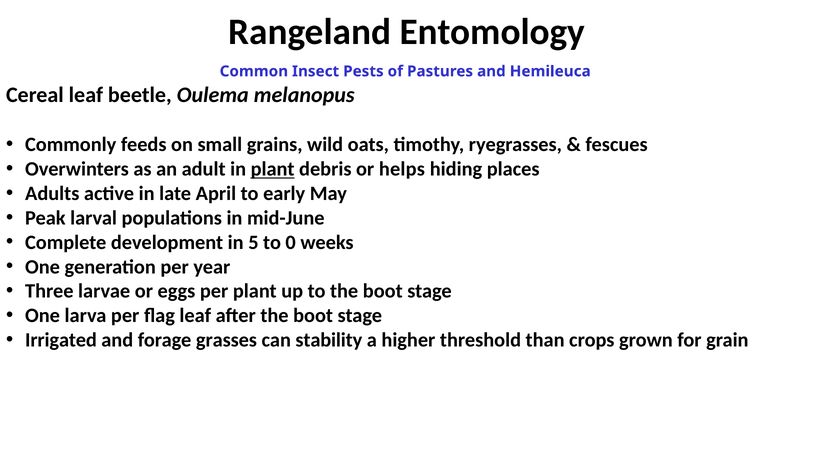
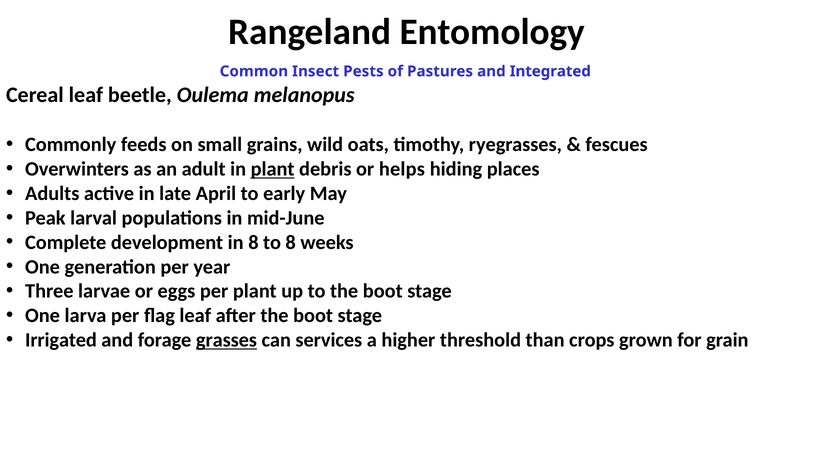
Hemileuca: Hemileuca -> Integrated
in 5: 5 -> 8
to 0: 0 -> 8
grasses underline: none -> present
stability: stability -> services
